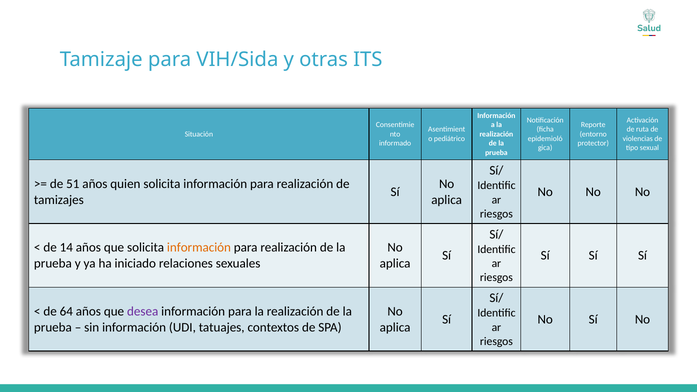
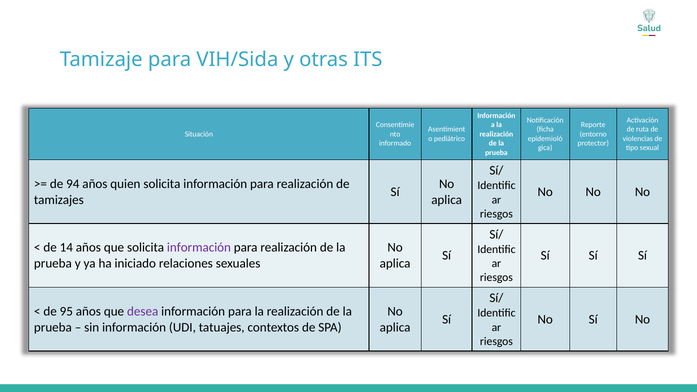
51: 51 -> 94
información at (199, 248) colour: orange -> purple
64: 64 -> 95
